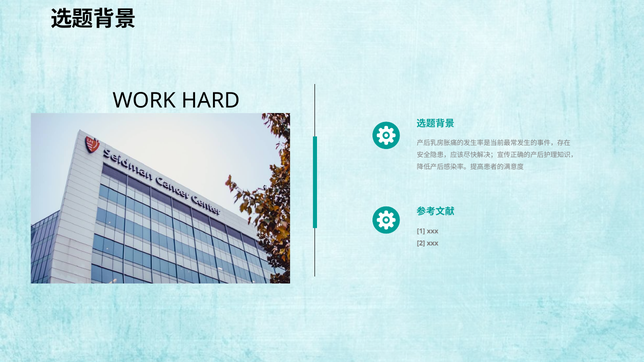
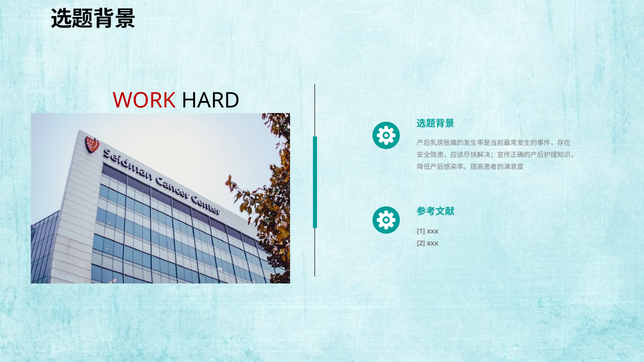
WORK colour: black -> red
